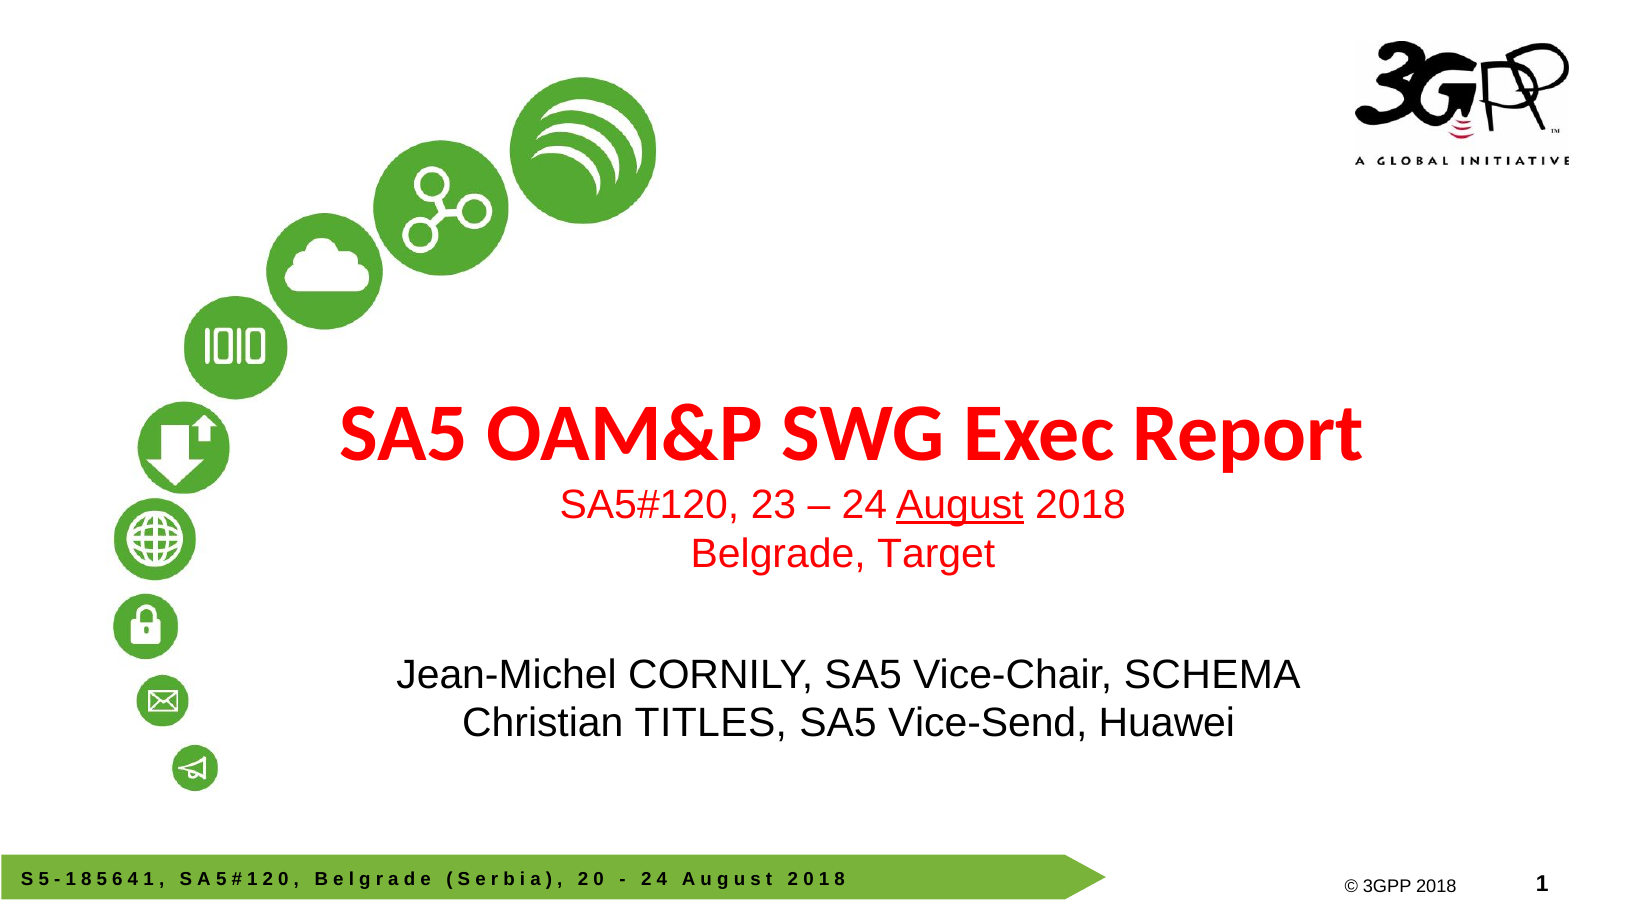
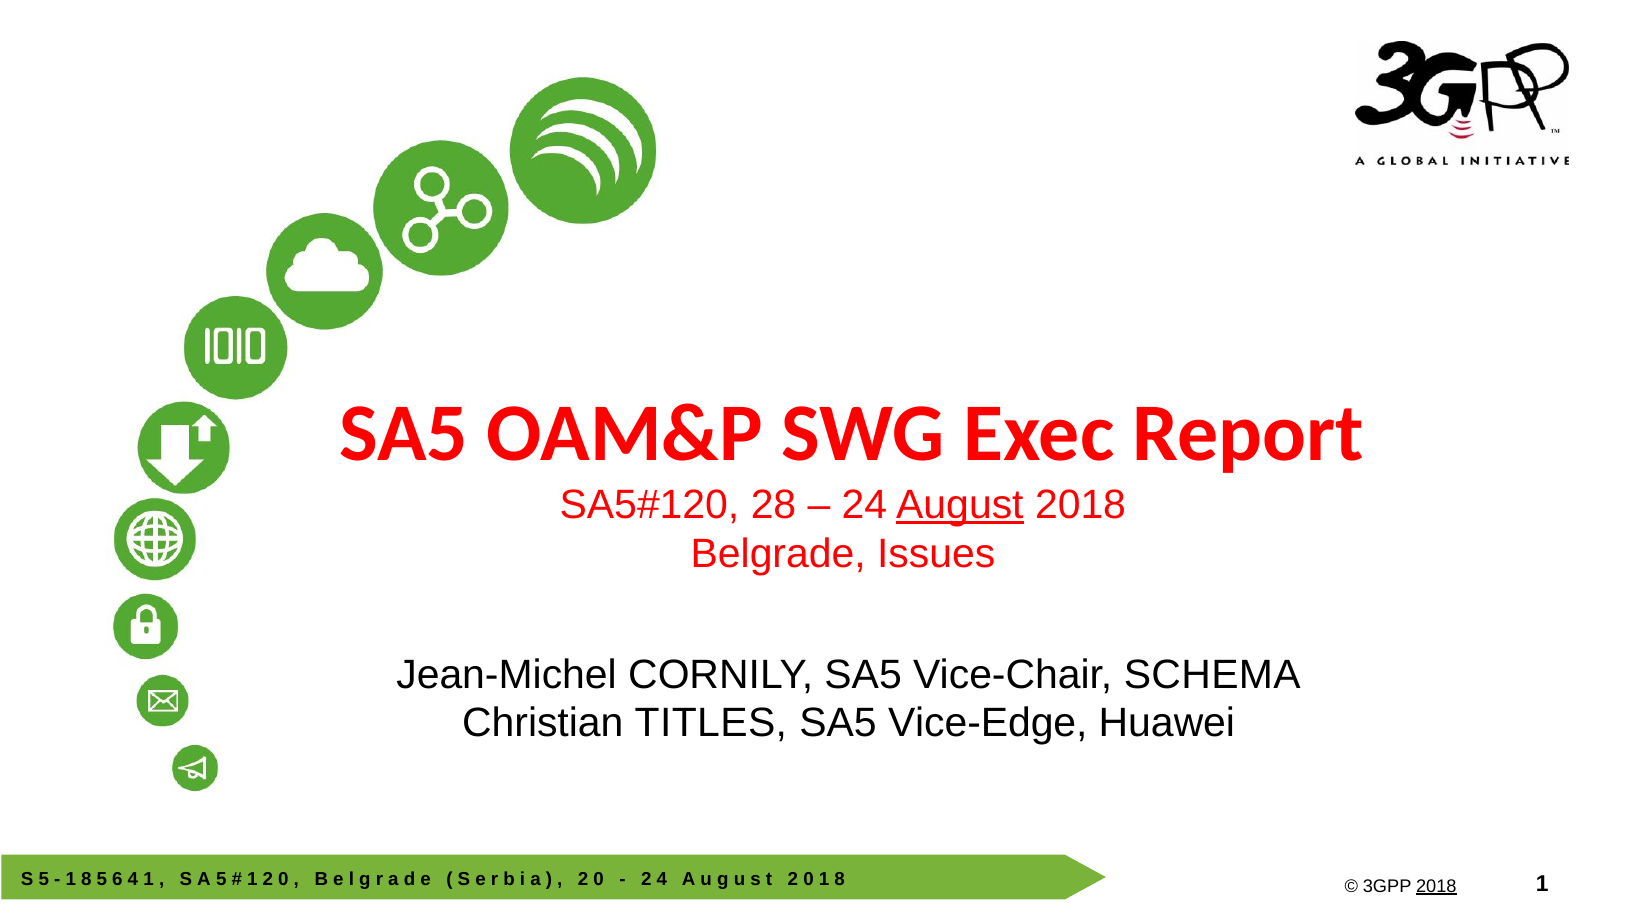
23: 23 -> 28
Target: Target -> Issues
Vice-Send: Vice-Send -> Vice-Edge
2018 at (1436, 886) underline: none -> present
